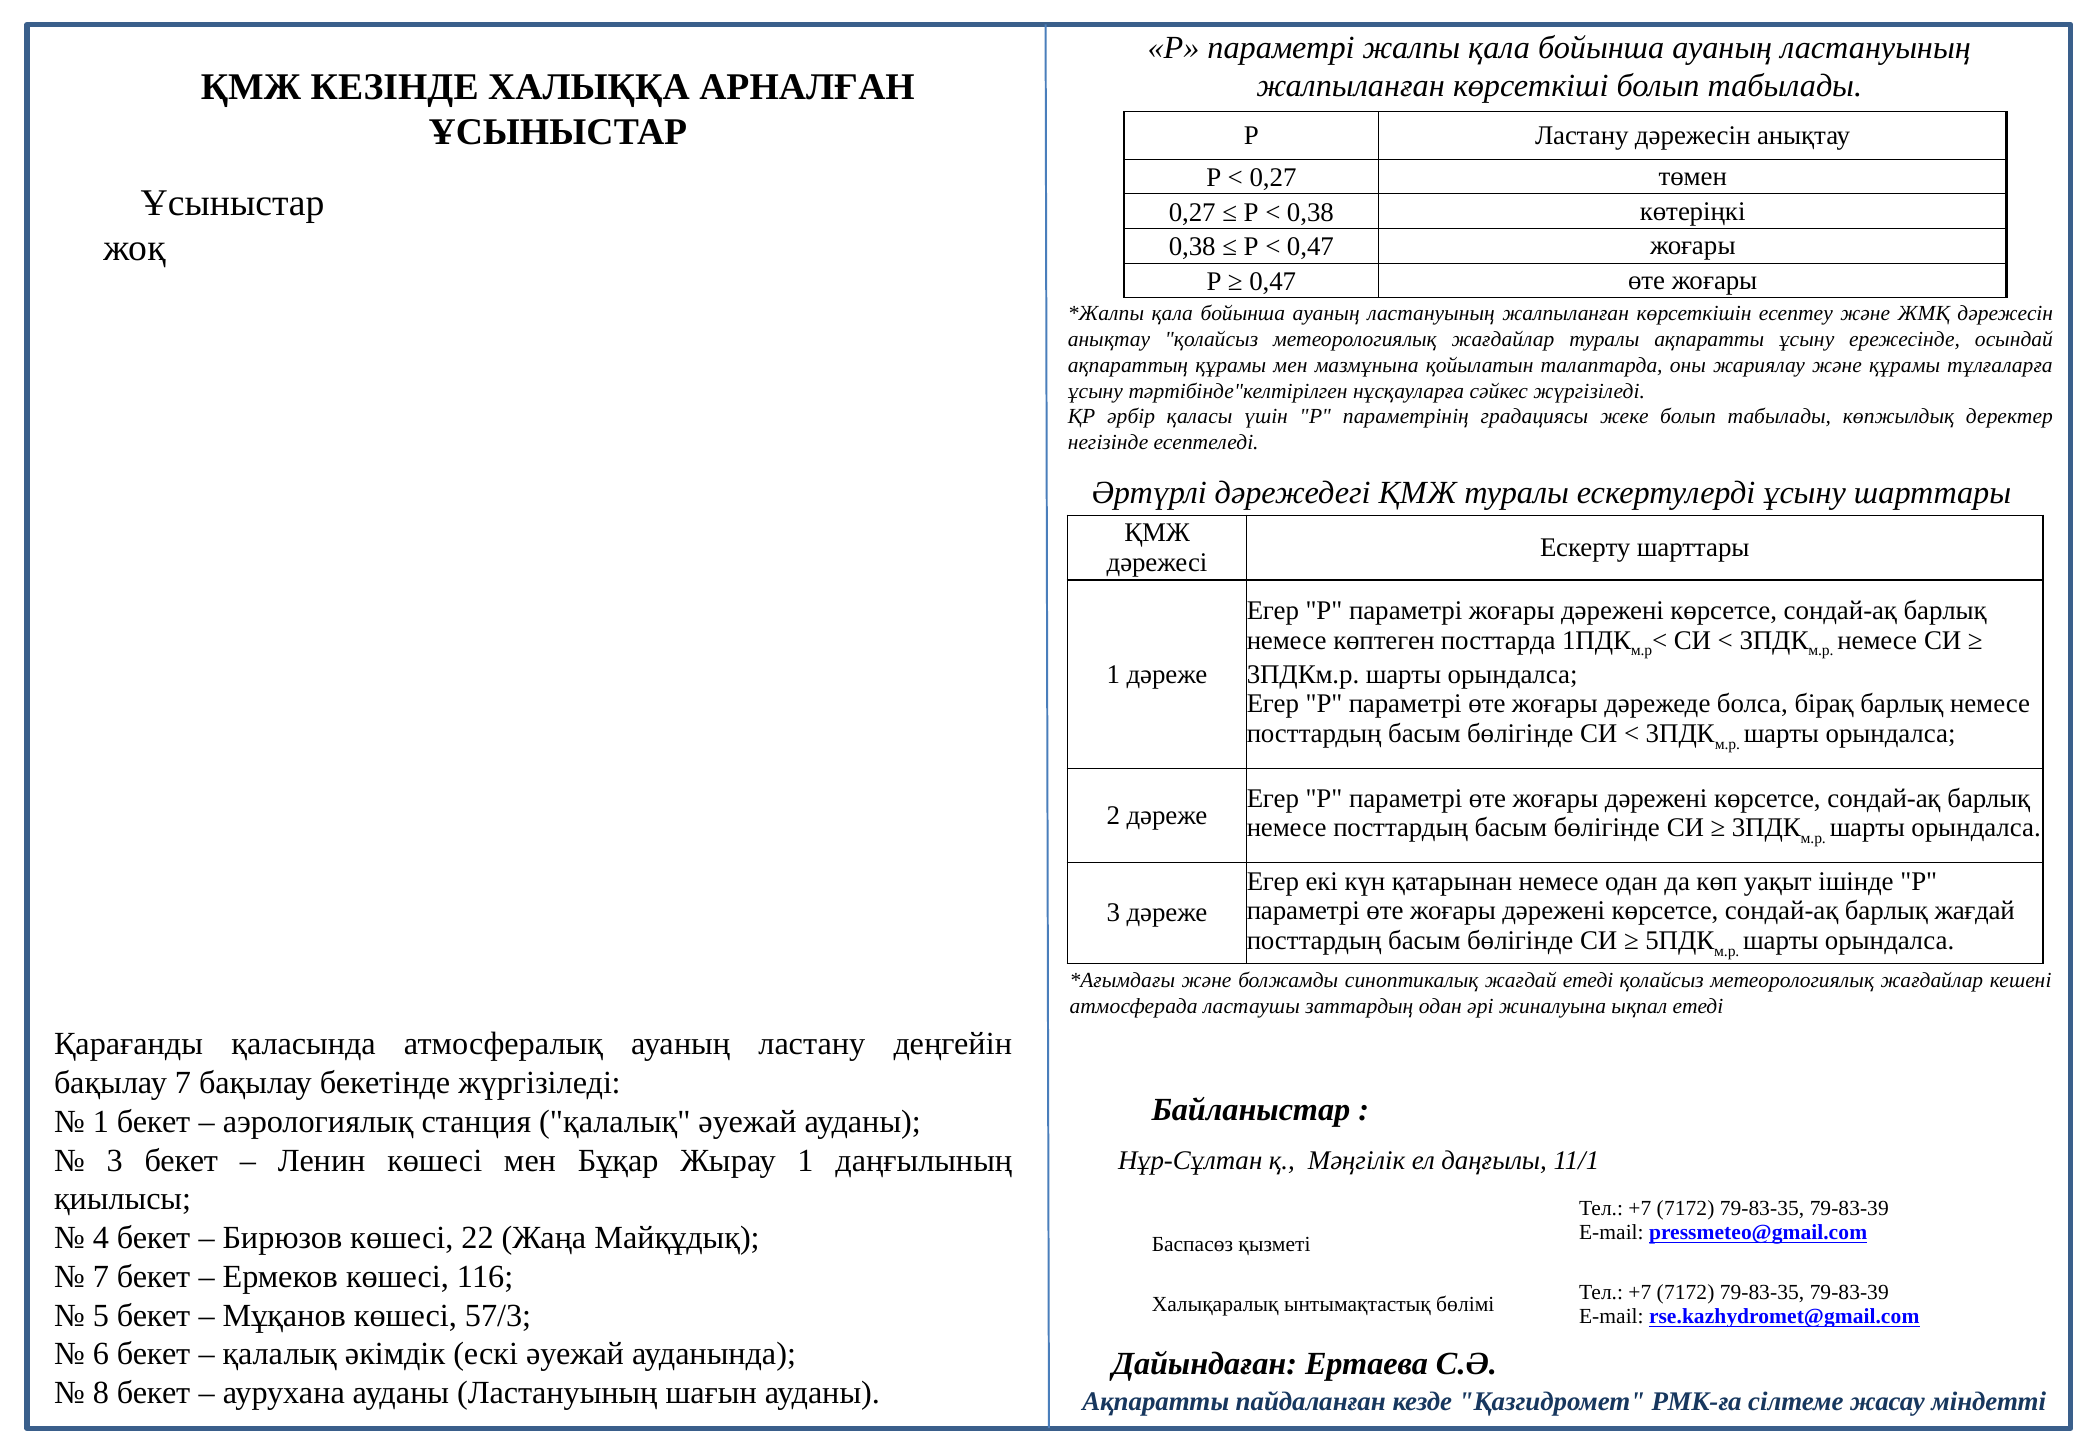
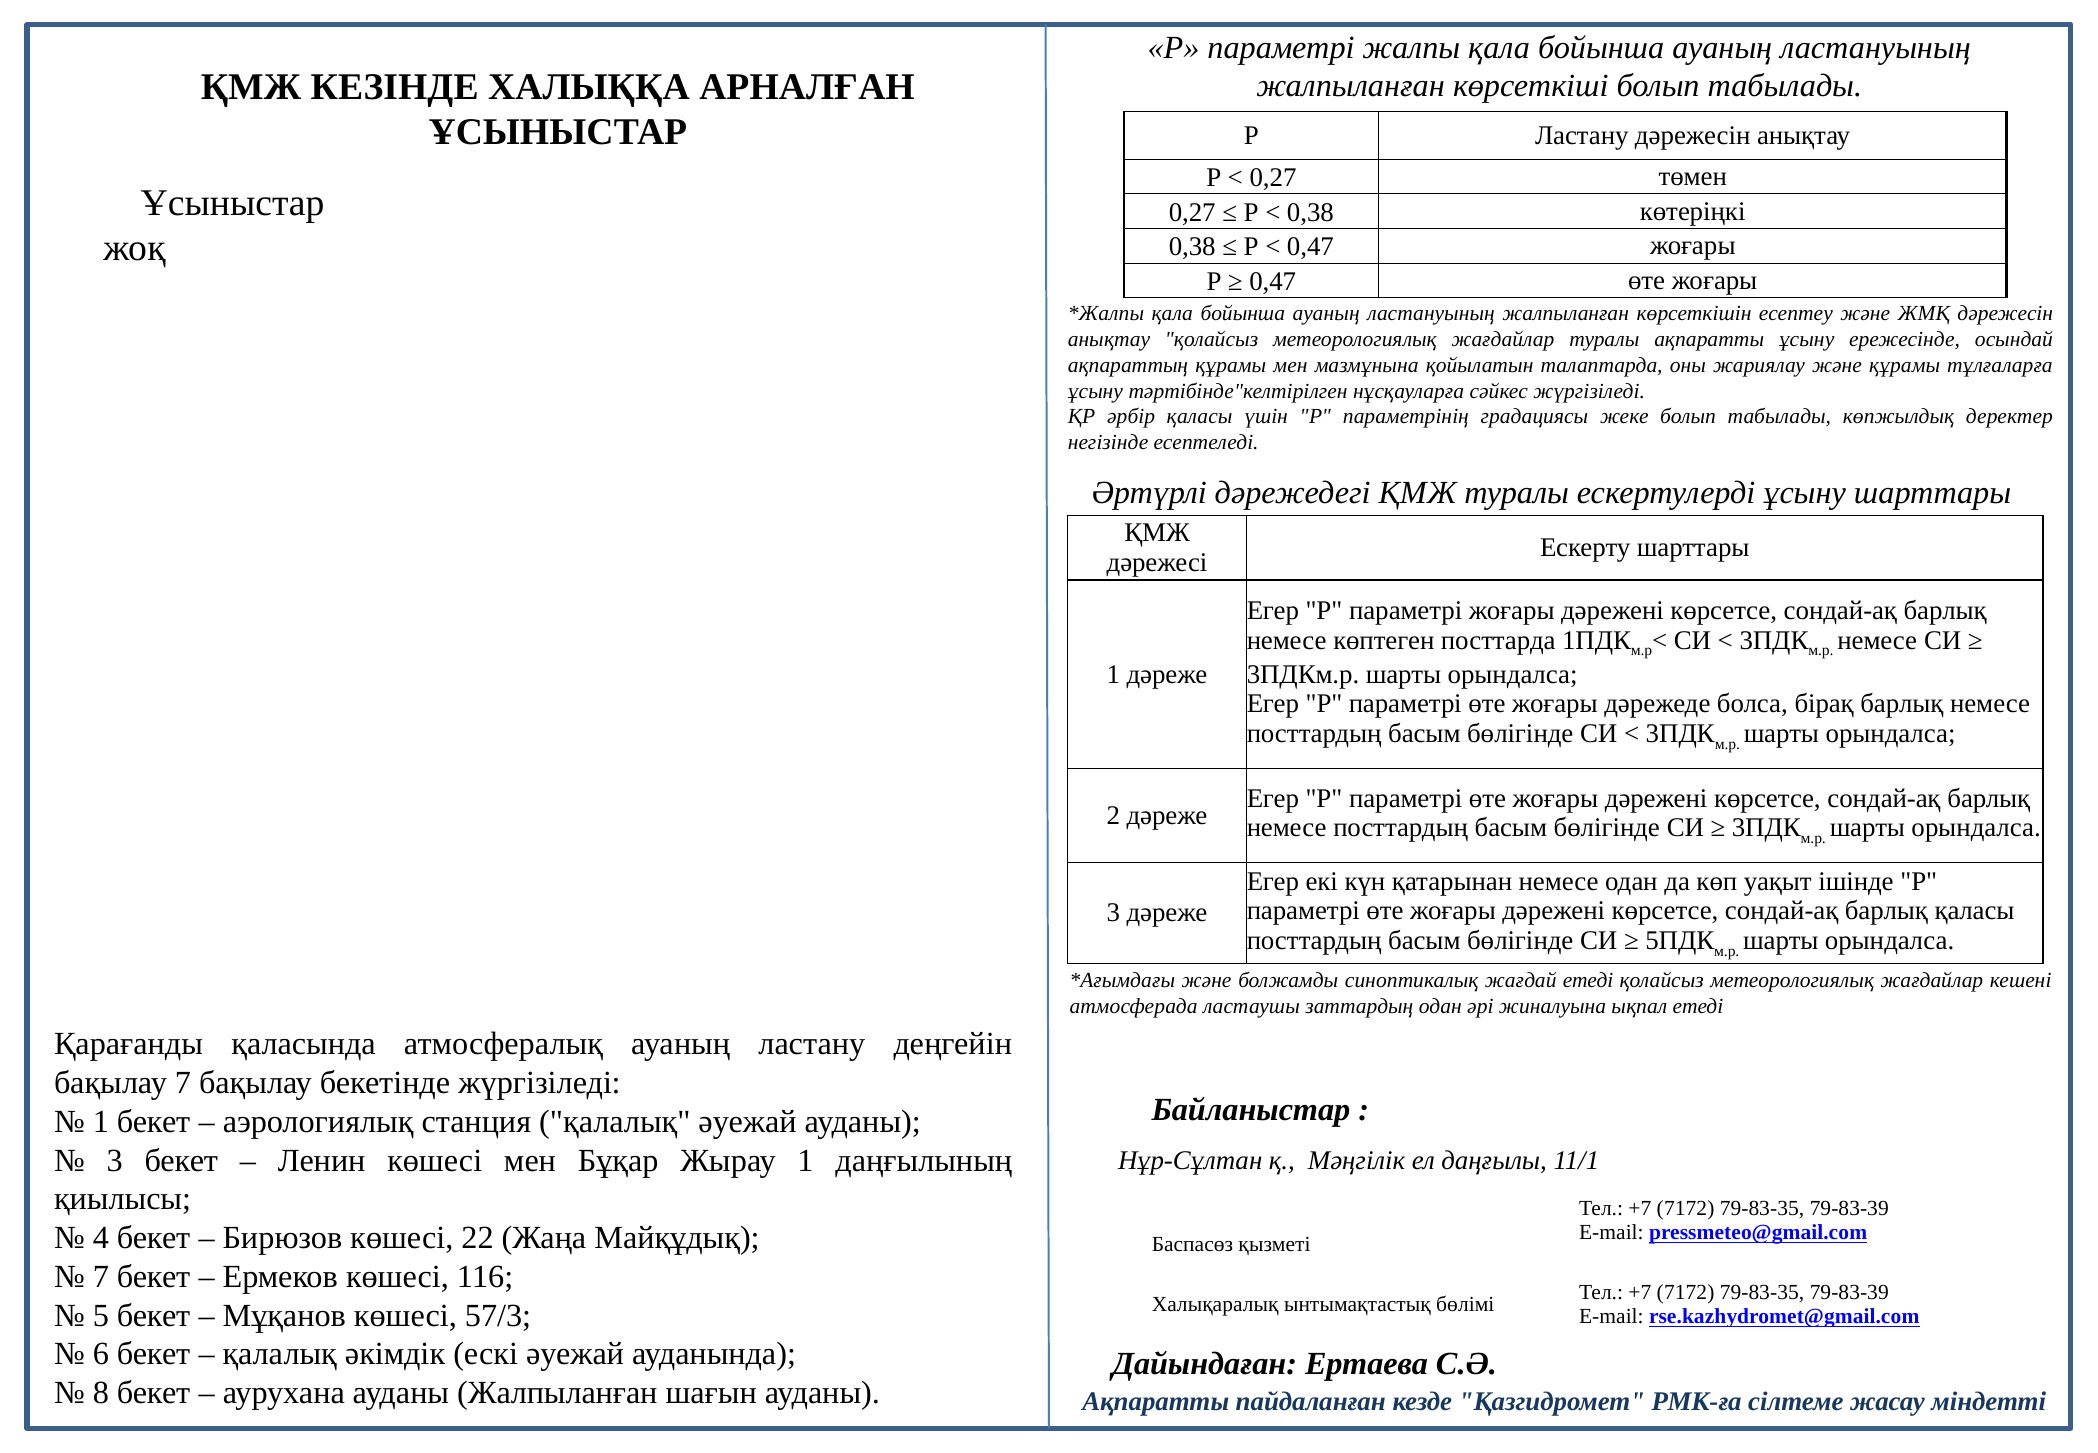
барлық жағдай: жағдай -> қаласы
ауданы Ластануының: Ластануының -> Жалпыланған
